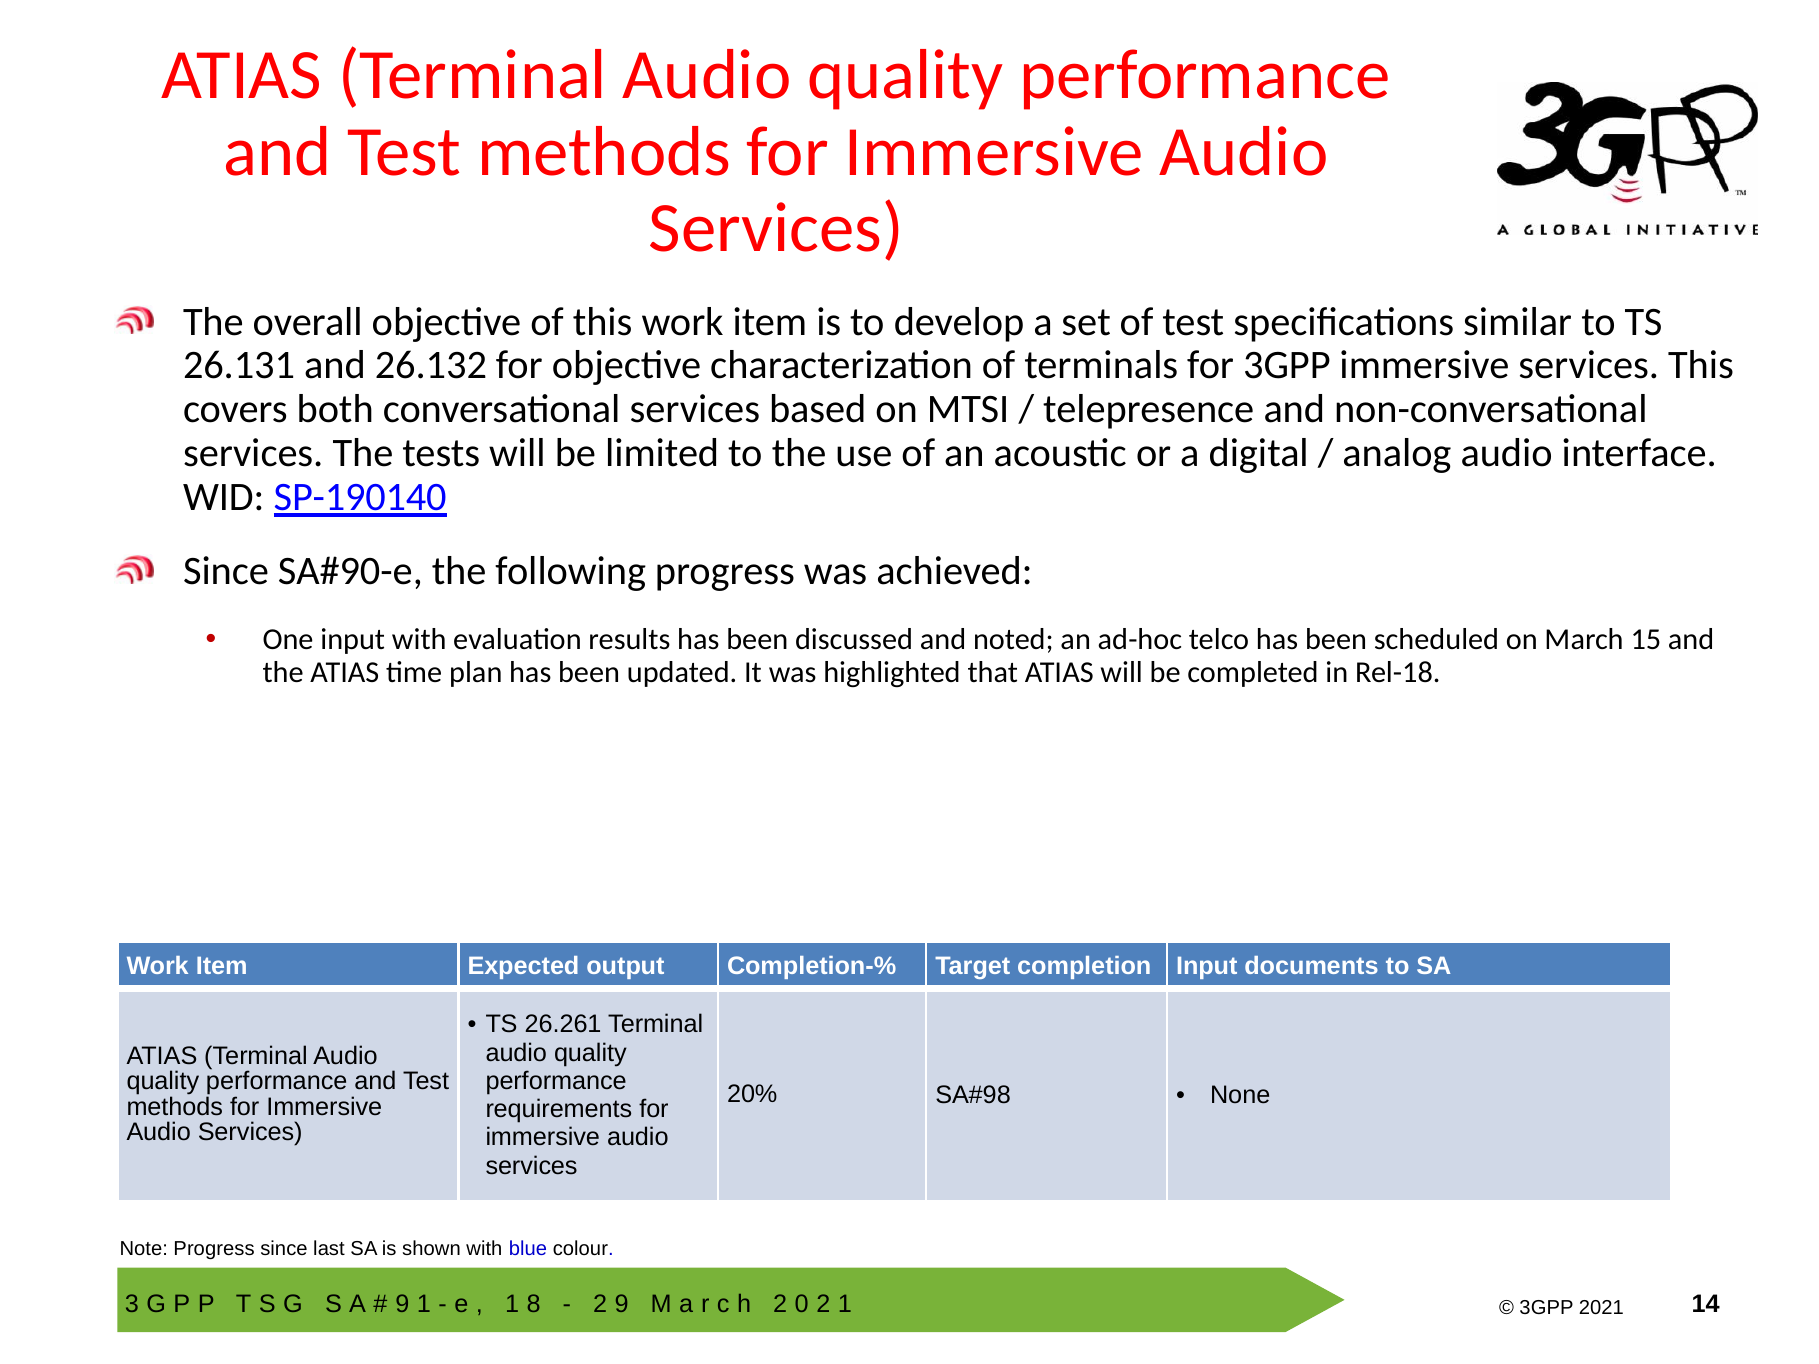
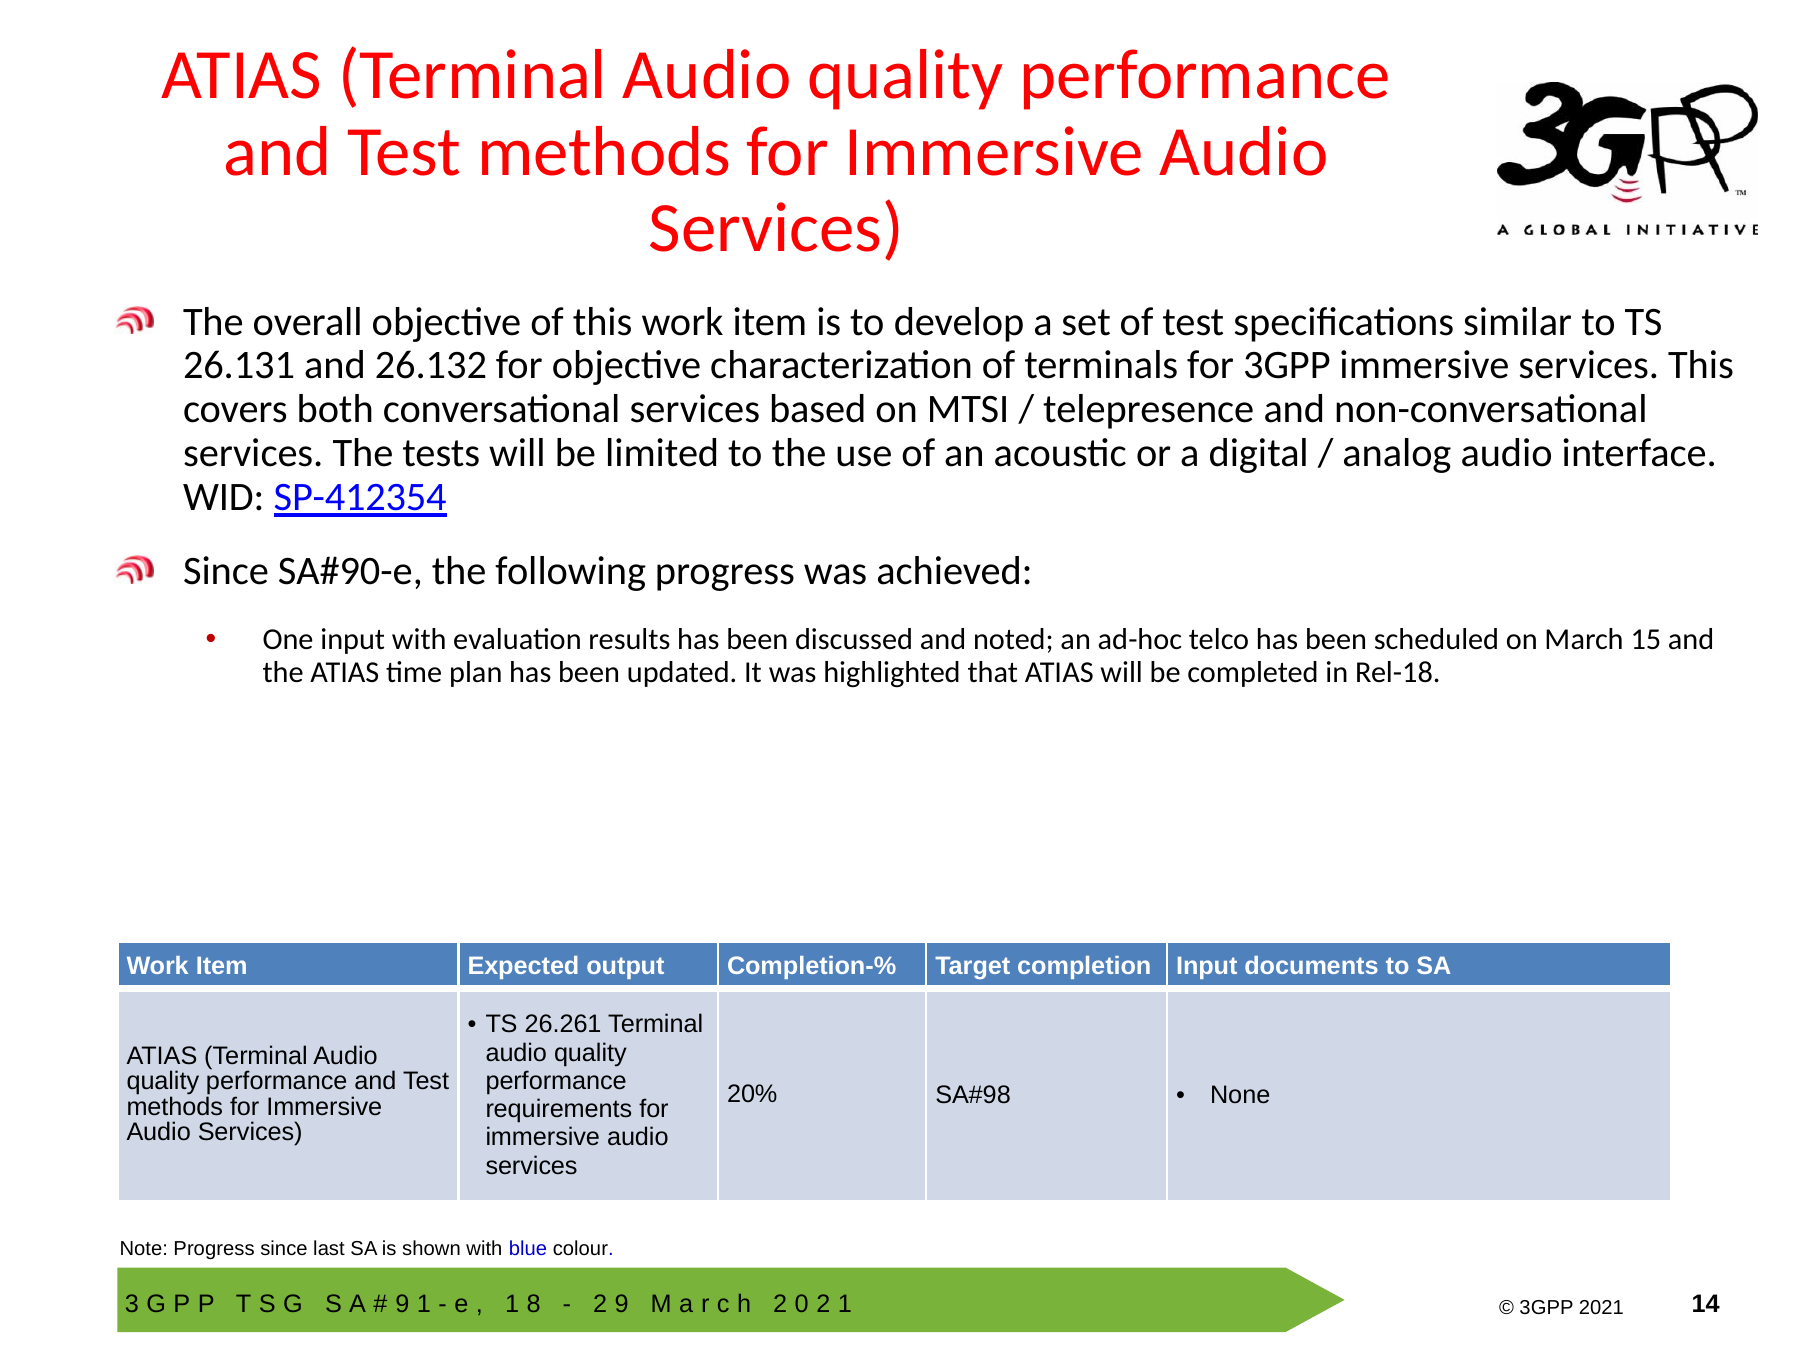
SP-190140: SP-190140 -> SP-412354
